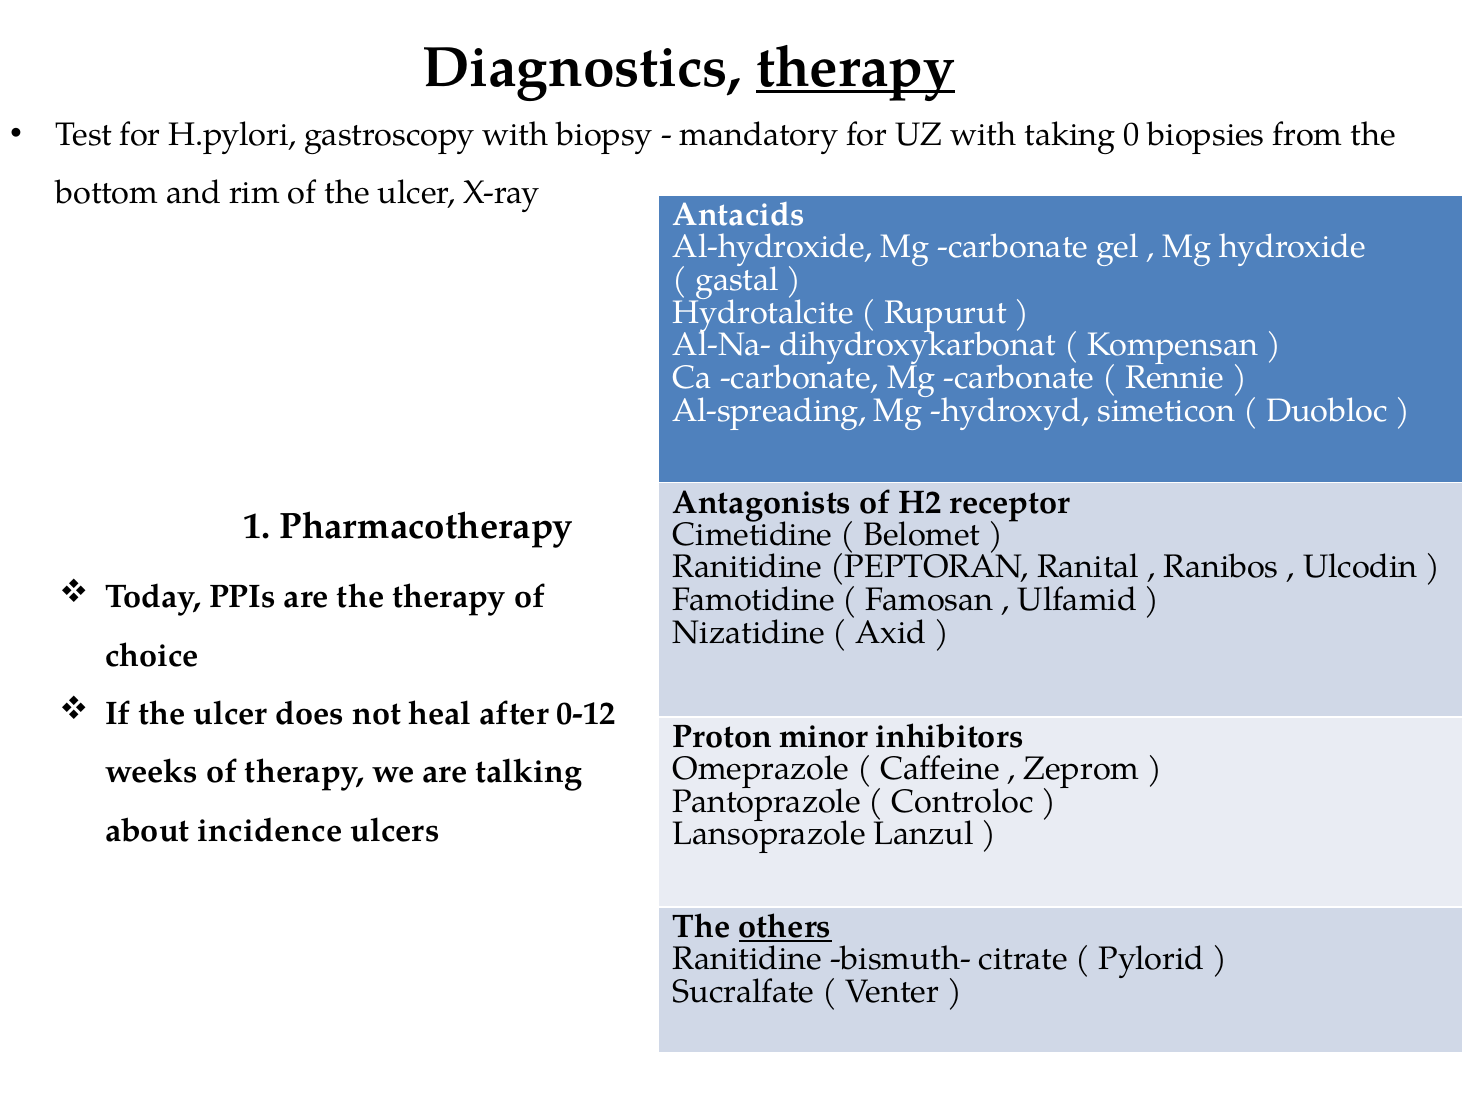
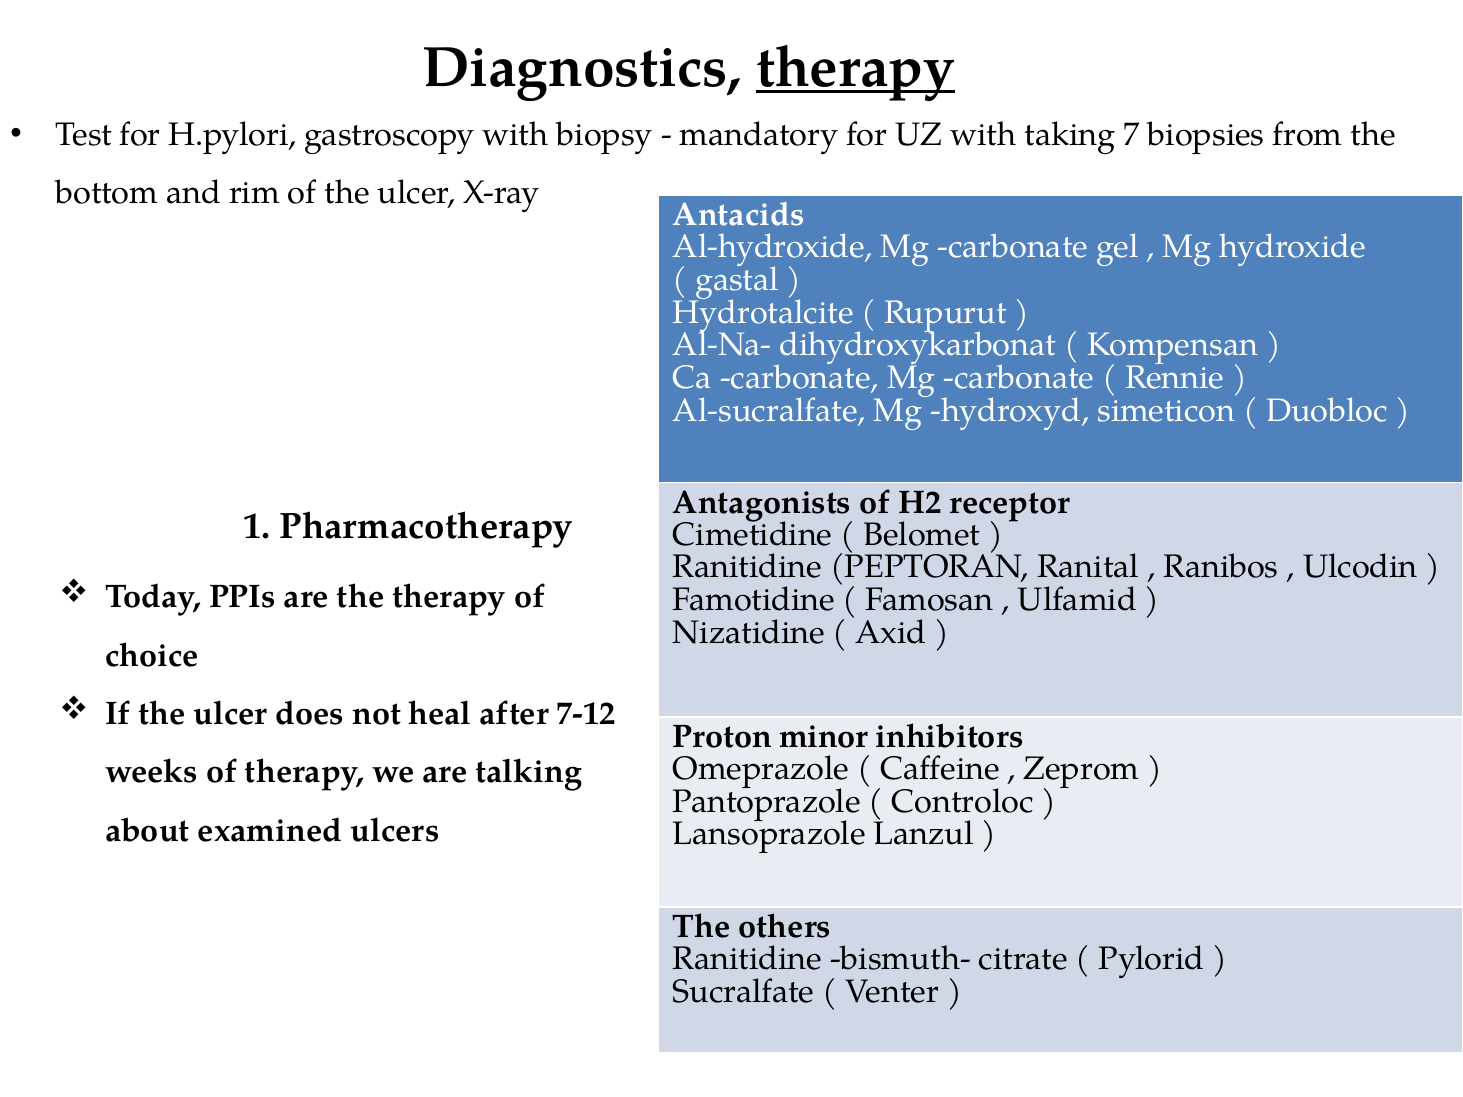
0: 0 -> 7
Al-spreading: Al-spreading -> Al-sucralfate
0-12: 0-12 -> 7-12
incidence: incidence -> examined
others underline: present -> none
